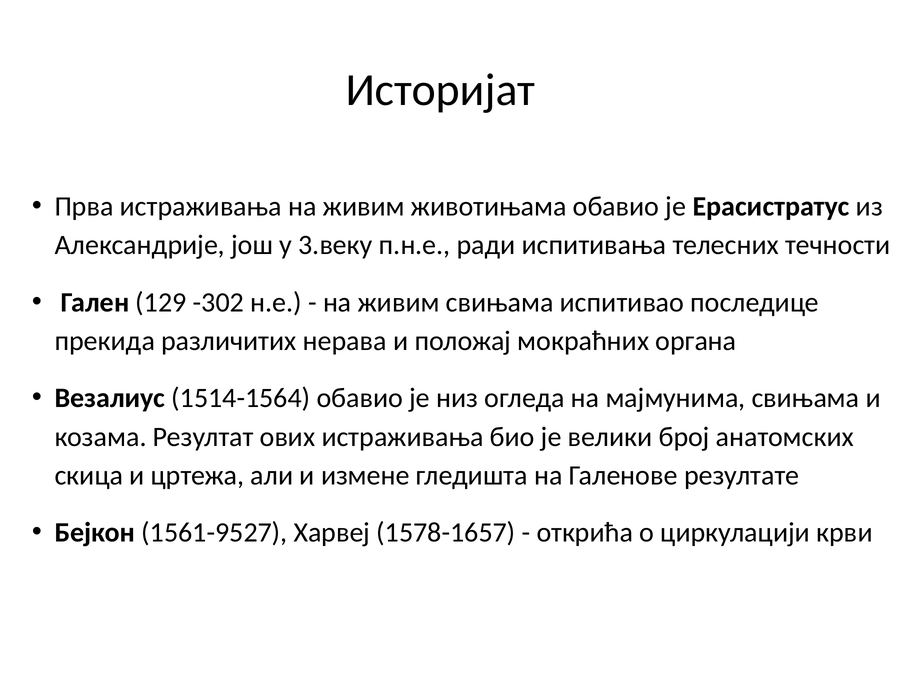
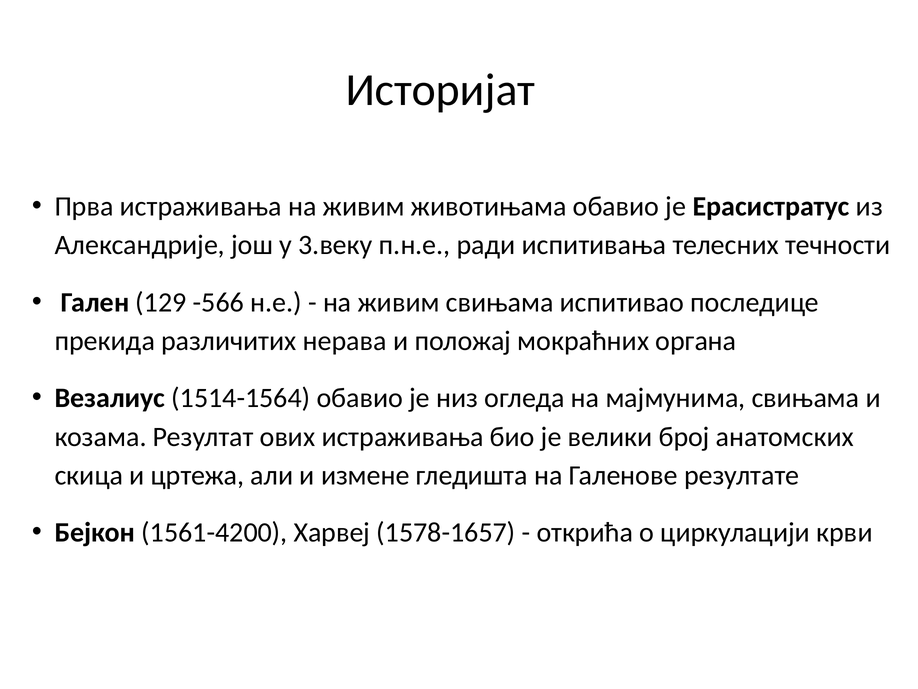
-302: -302 -> -566
1561-9527: 1561-9527 -> 1561-4200
